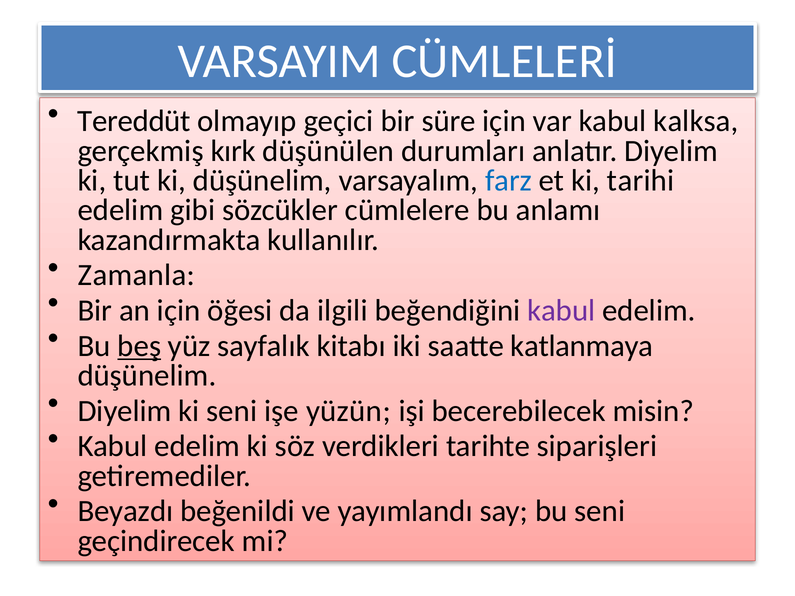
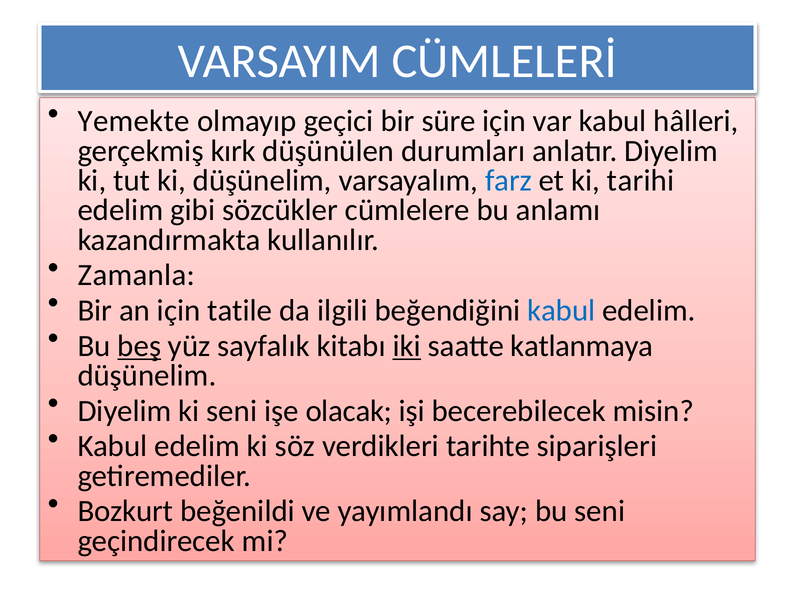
Tereddüt: Tereddüt -> Yemekte
kalksa: kalksa -> hâlleri
öğesi: öğesi -> tatile
kabul at (561, 311) colour: purple -> blue
iki underline: none -> present
yüzün: yüzün -> olacak
Beyazdı: Beyazdı -> Bozkurt
